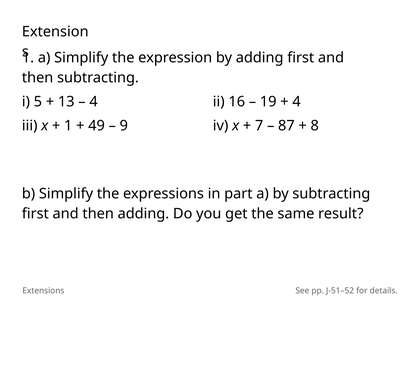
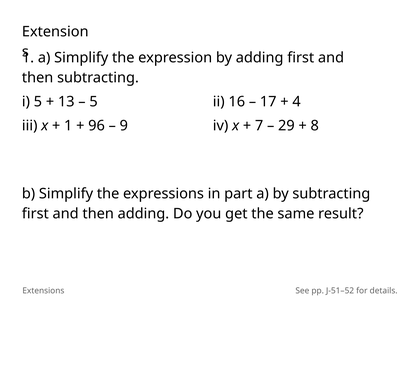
4 at (94, 102): 4 -> 5
19: 19 -> 17
49: 49 -> 96
87: 87 -> 29
